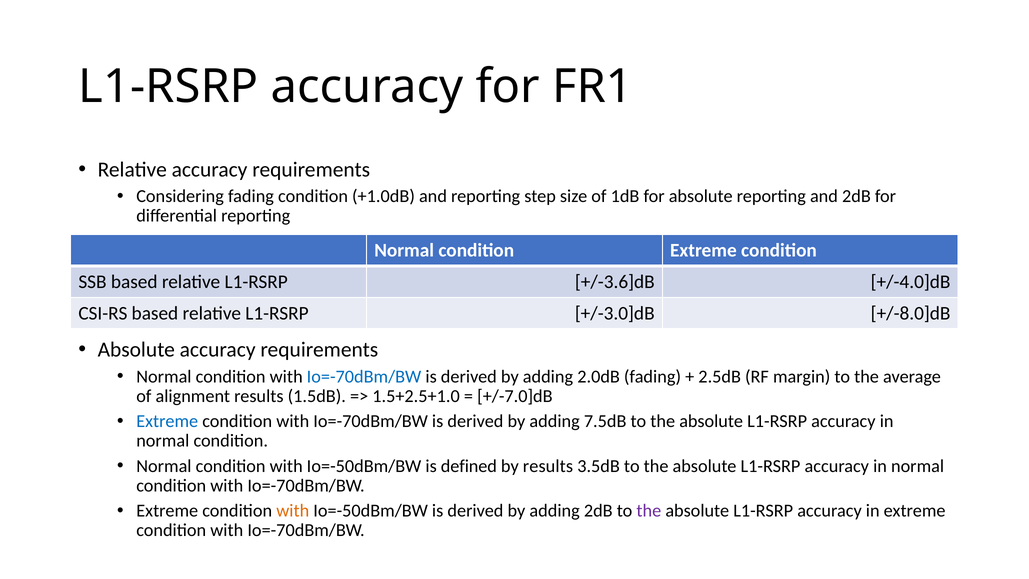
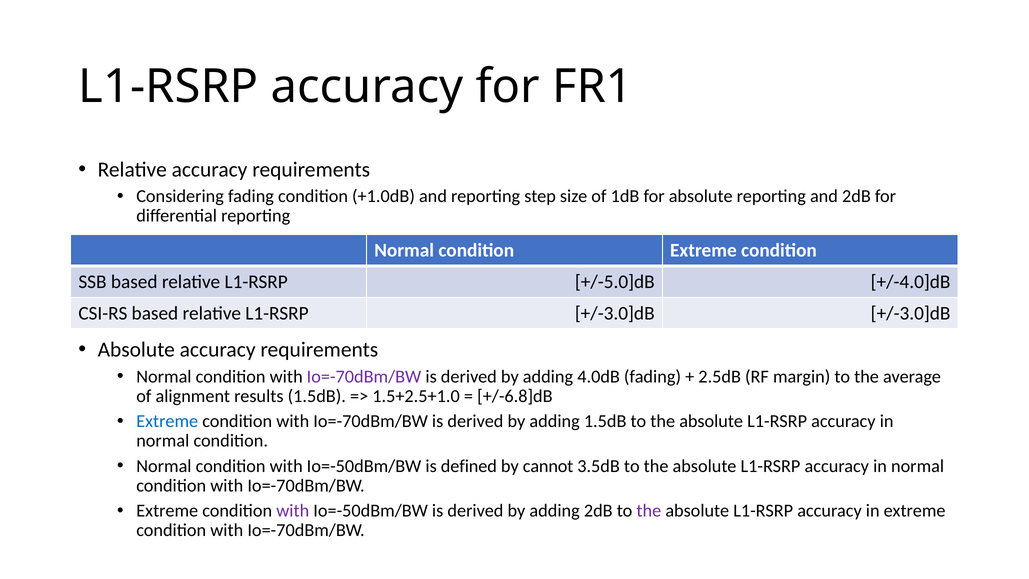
+/-3.6]dB: +/-3.6]dB -> +/-5.0]dB
+/-3.0]dB +/-8.0]dB: +/-8.0]dB -> +/-3.0]dB
Io=-70dBm/BW at (364, 376) colour: blue -> purple
2.0dB: 2.0dB -> 4.0dB
+/-7.0]dB: +/-7.0]dB -> +/-6.8]dB
adding 7.5dB: 7.5dB -> 1.5dB
by results: results -> cannot
with at (293, 511) colour: orange -> purple
